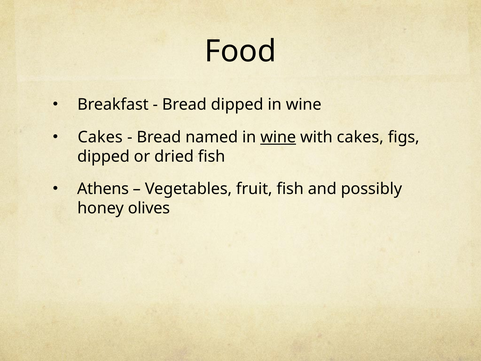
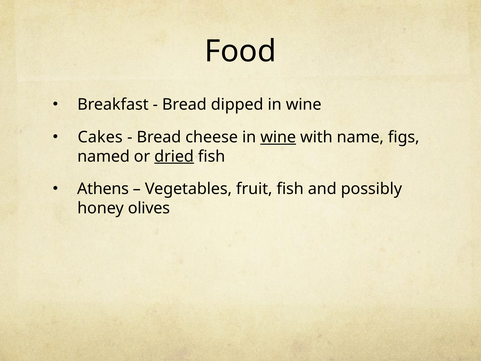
named: named -> cheese
with cakes: cakes -> name
dipped at (104, 156): dipped -> named
dried underline: none -> present
